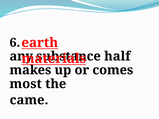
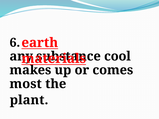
half: half -> cool
came: came -> plant
